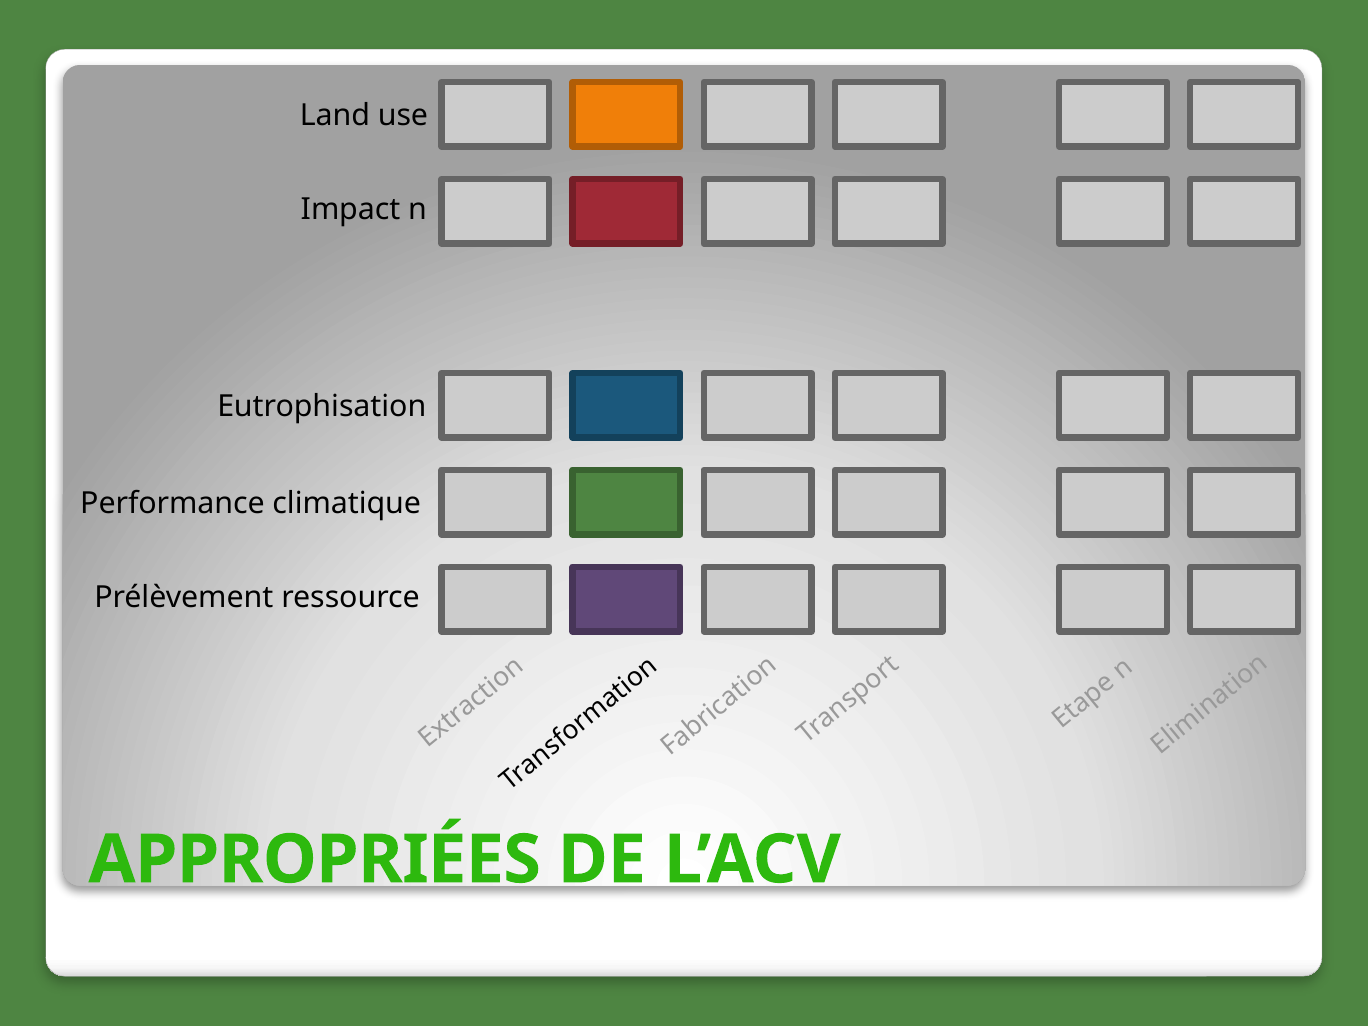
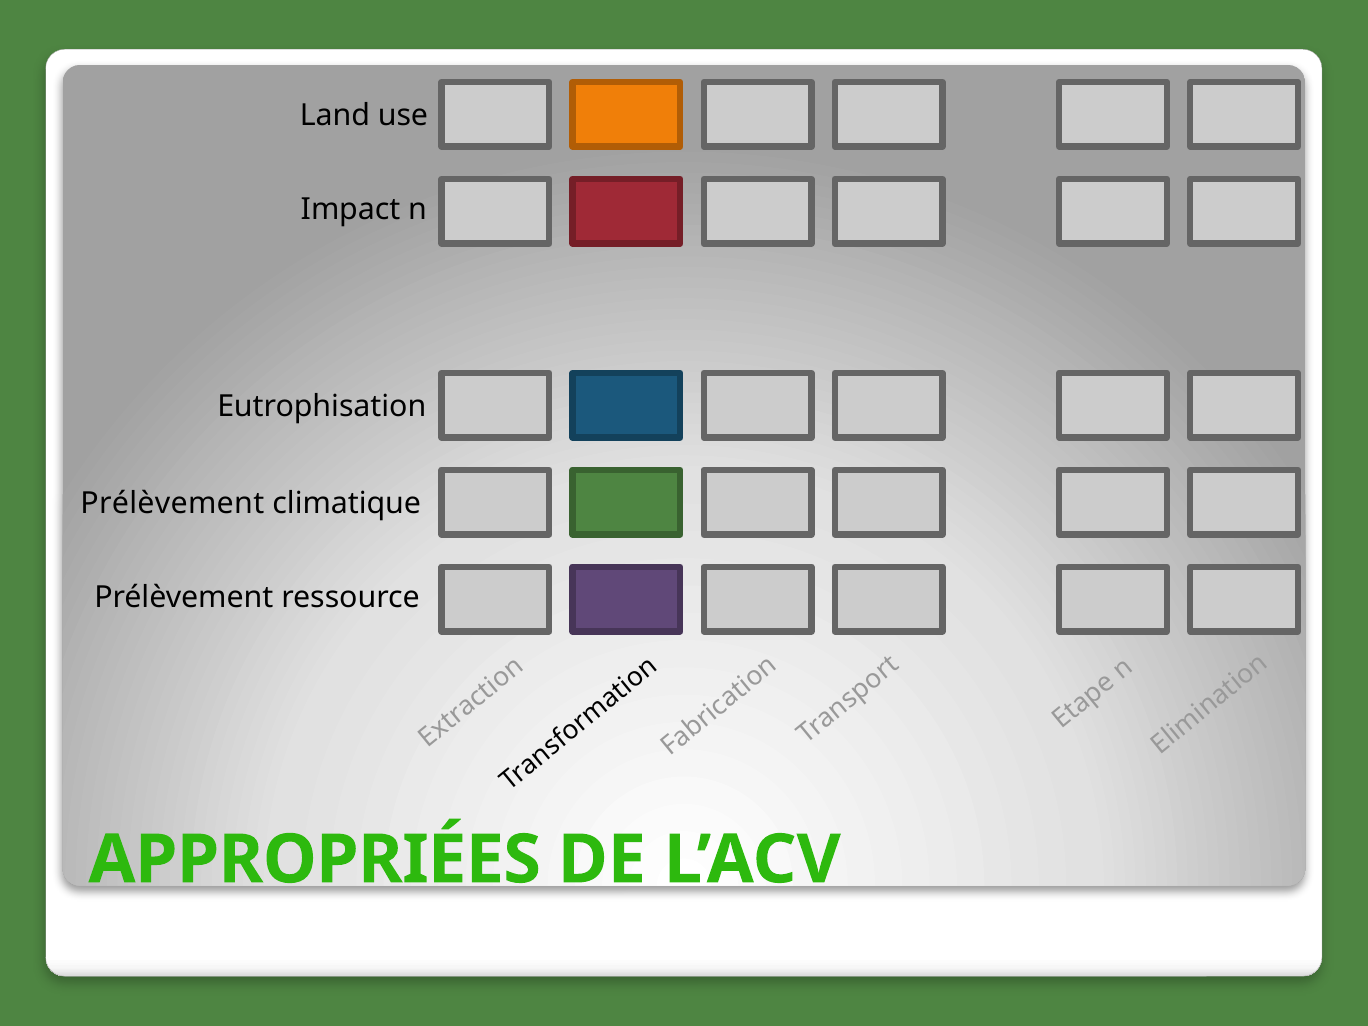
Performance at (172, 503): Performance -> Prélèvement
